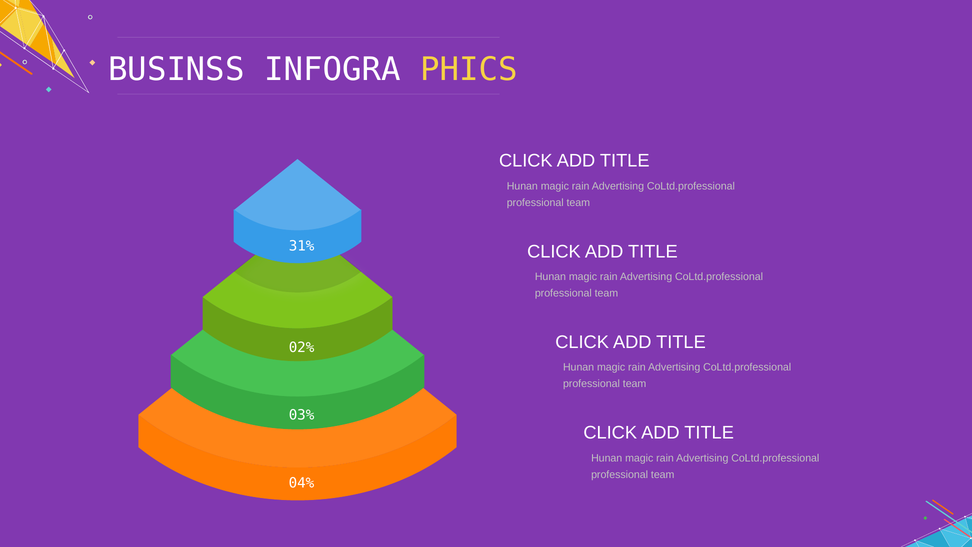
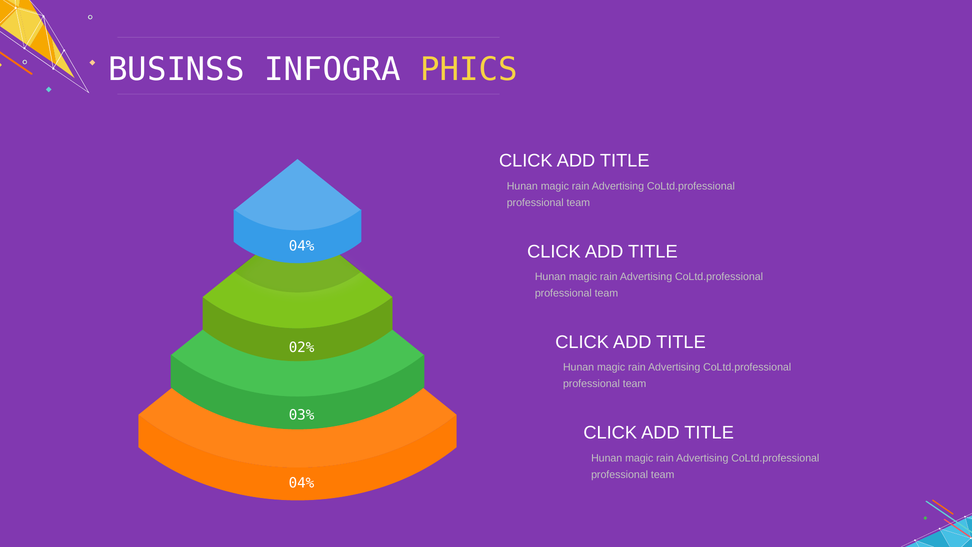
31% at (302, 246): 31% -> 04%
